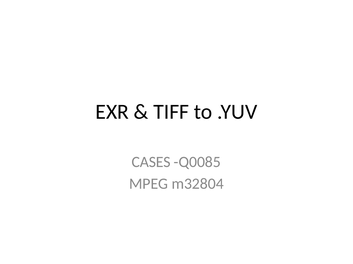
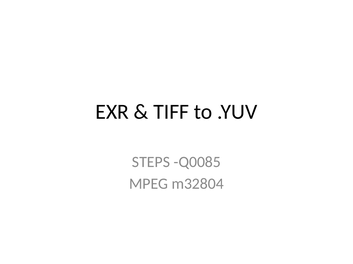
CASES: CASES -> STEPS
